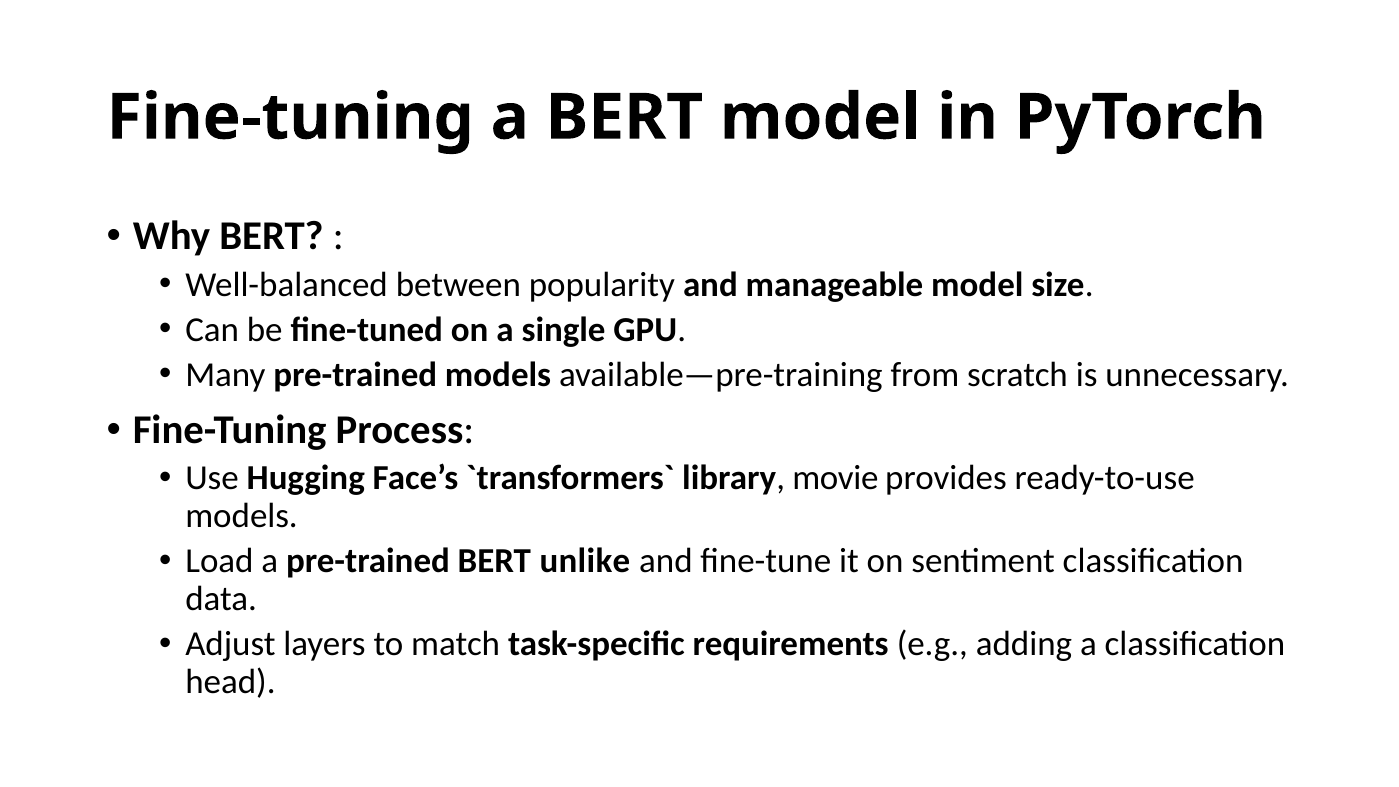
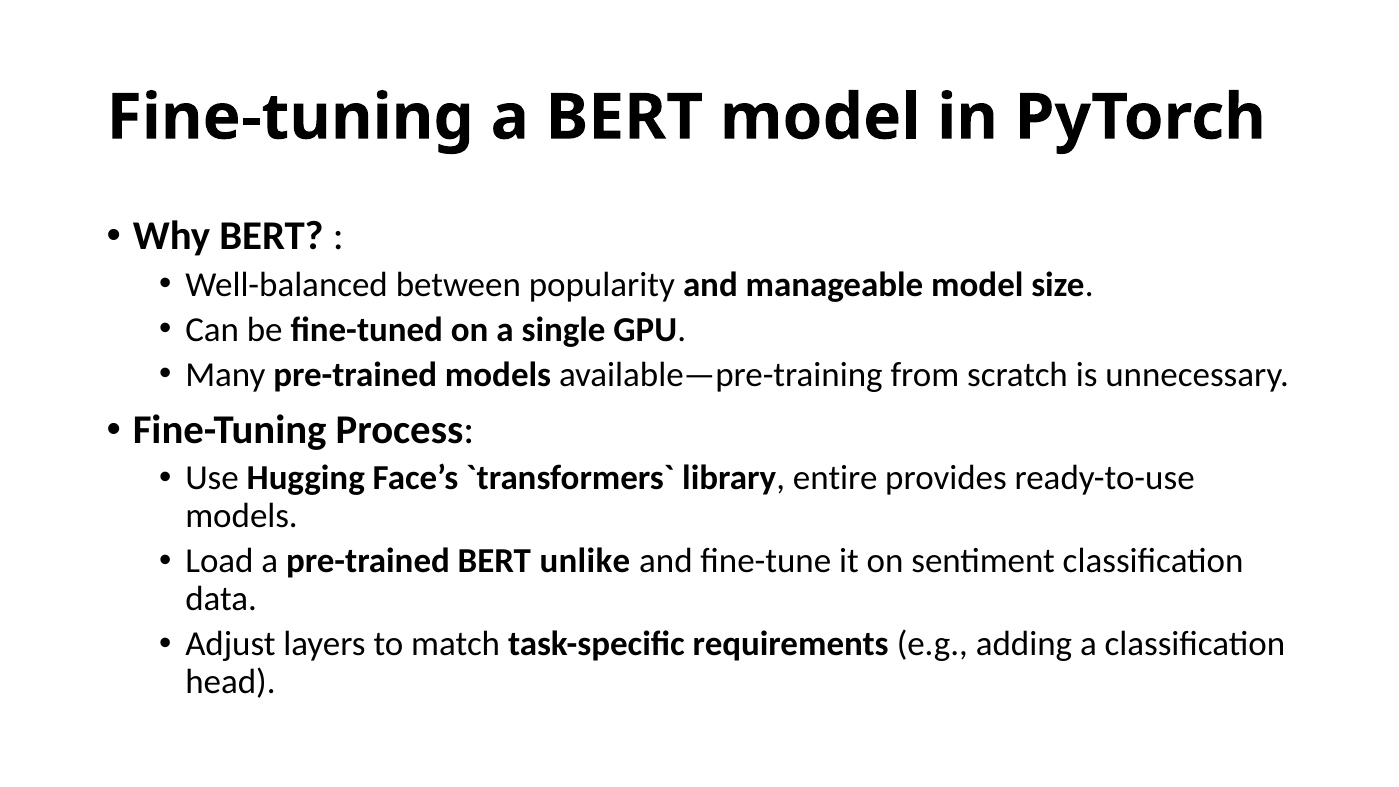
movie: movie -> entire
